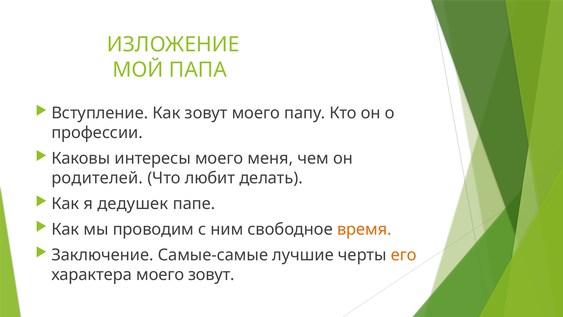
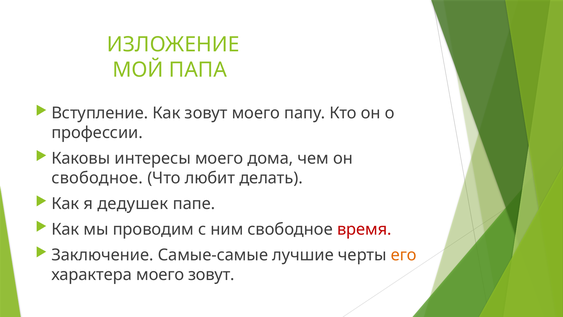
меня: меня -> дома
родителей at (97, 178): родителей -> свободное
время colour: orange -> red
